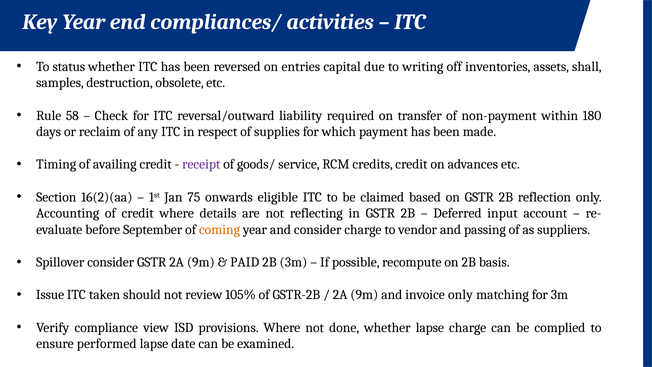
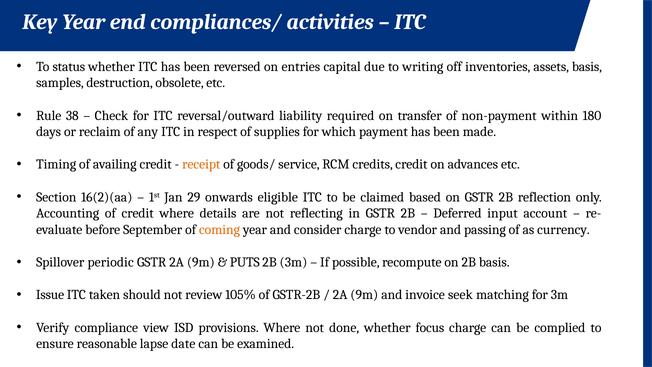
assets shall: shall -> basis
58: 58 -> 38
receipt colour: purple -> orange
75: 75 -> 29
suppliers: suppliers -> currency
Spillover consider: consider -> periodic
PAID: PAID -> PUTS
invoice only: only -> seek
whether lapse: lapse -> focus
performed: performed -> reasonable
